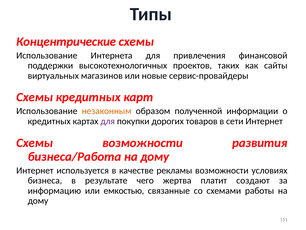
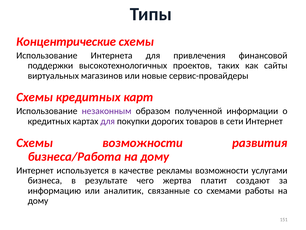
незаконным colour: orange -> purple
условиях: условиях -> услугами
емкостью: емкостью -> аналитик
